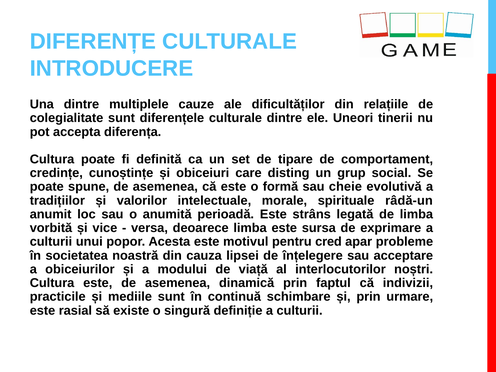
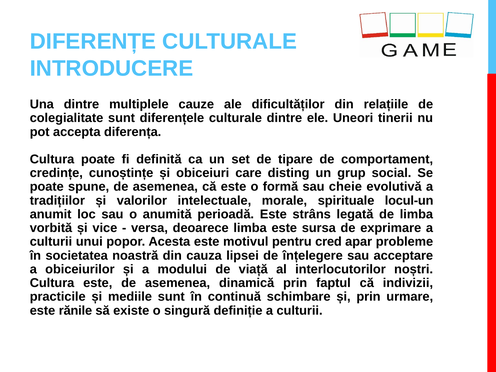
râdă-un: râdă-un -> locul-un
rasial: rasial -> rănile
